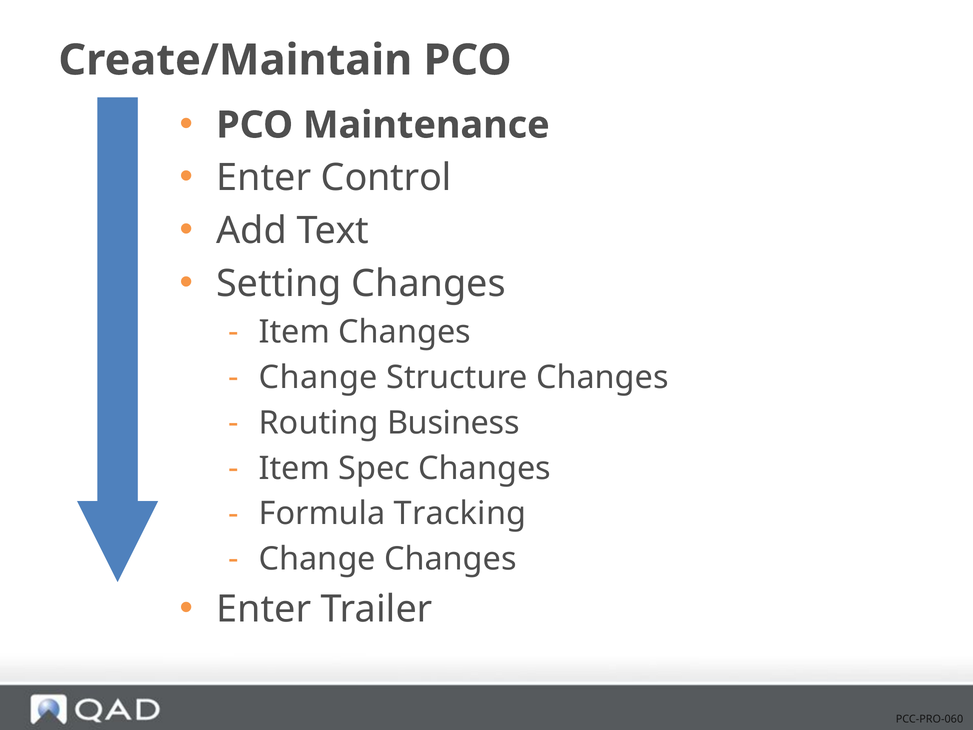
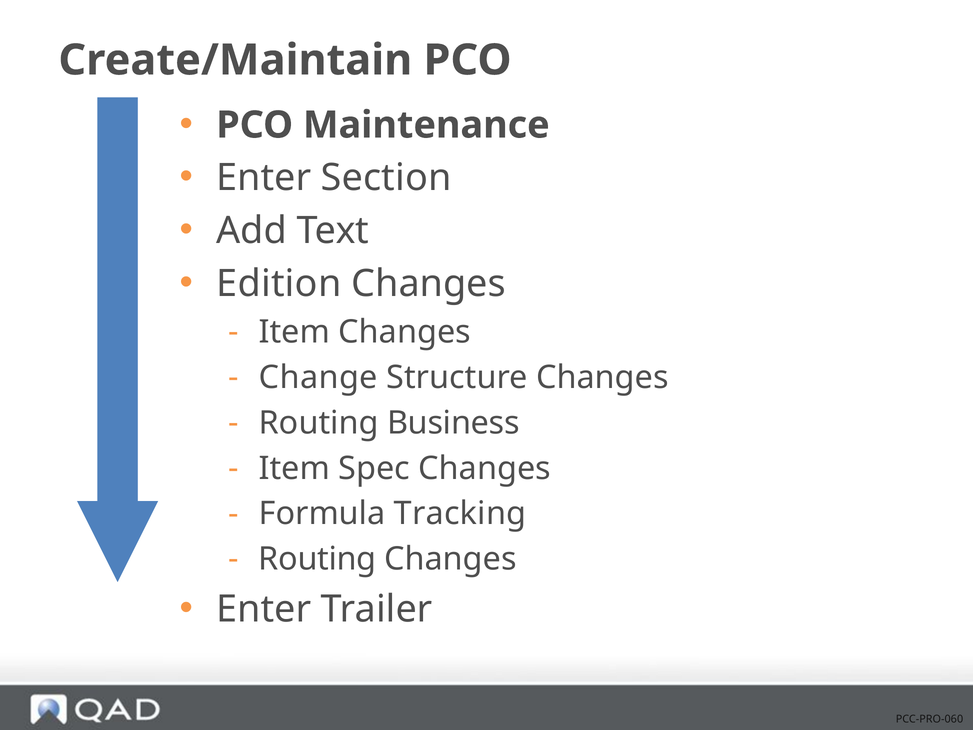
Control: Control -> Section
Setting: Setting -> Edition
Change at (317, 559): Change -> Routing
